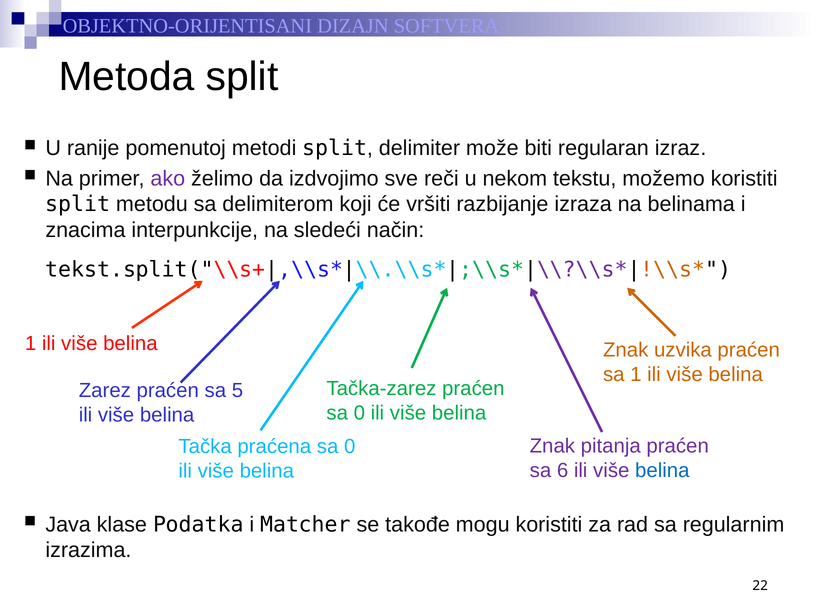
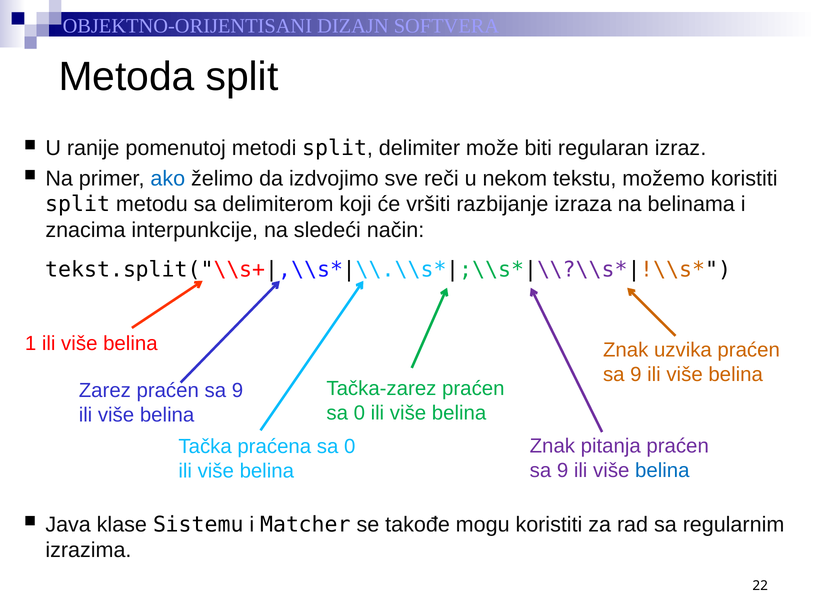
ako colour: purple -> blue
1 at (636, 374): 1 -> 9
Zarez praćen sa 5: 5 -> 9
6 at (563, 470): 6 -> 9
Podatka: Podatka -> Sistemu
